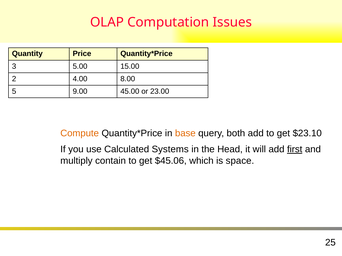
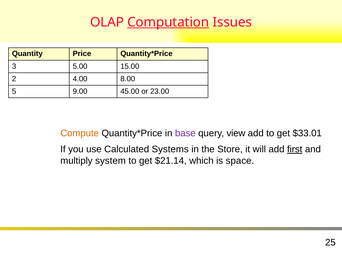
Computation underline: none -> present
base colour: orange -> purple
both: both -> view
$23.10: $23.10 -> $33.01
Head: Head -> Store
contain: contain -> system
$45.06: $45.06 -> $21.14
